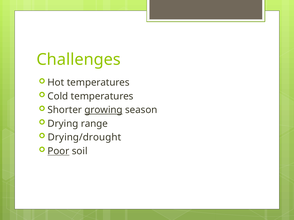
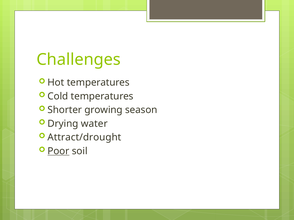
growing underline: present -> none
range: range -> water
Drying/drought: Drying/drought -> Attract/drought
